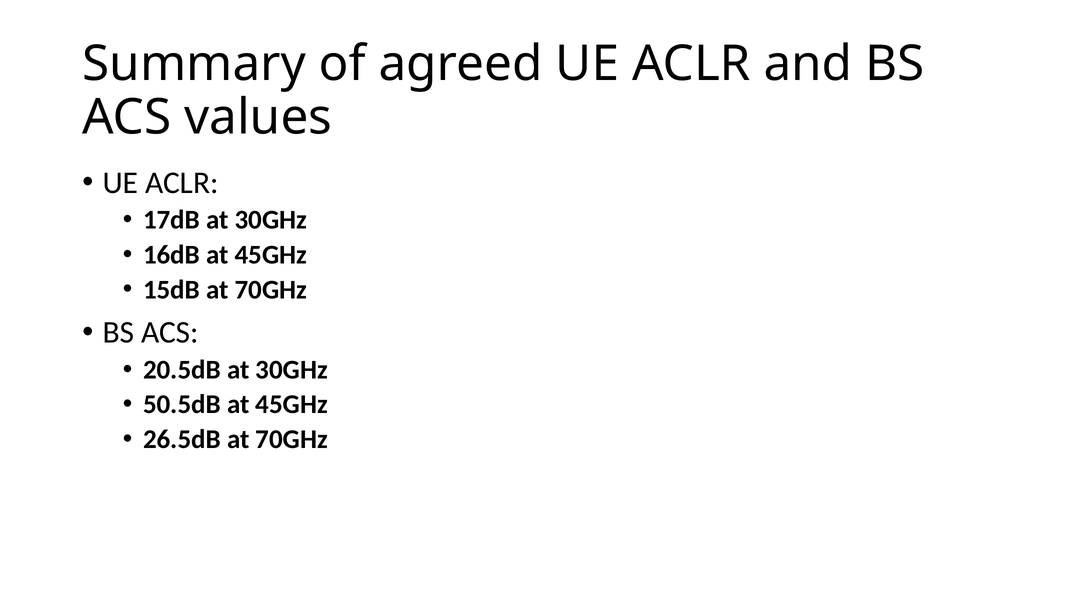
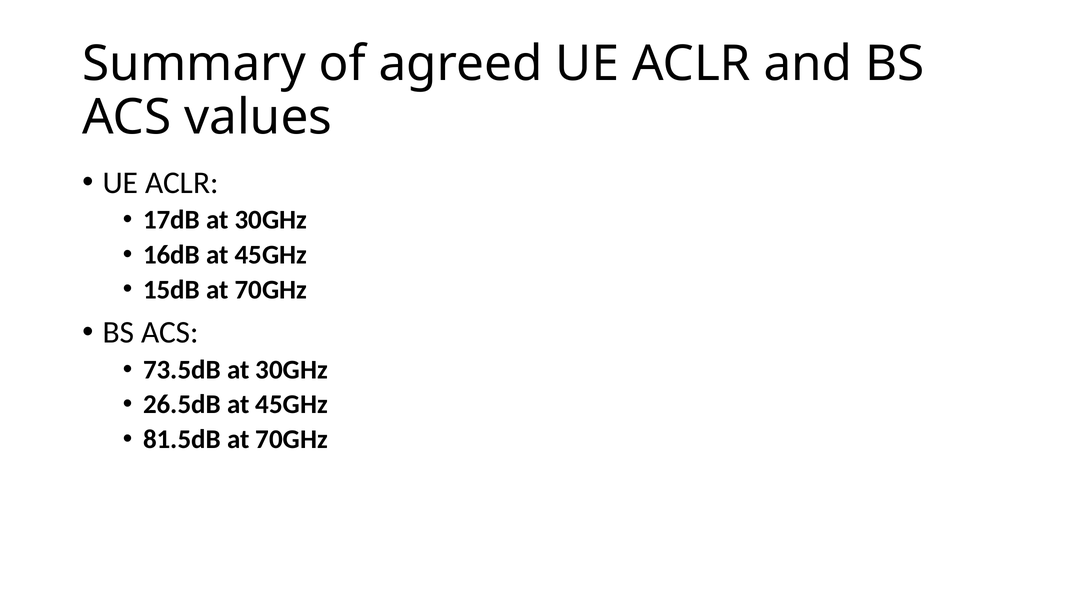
20.5dB: 20.5dB -> 73.5dB
50.5dB: 50.5dB -> 26.5dB
26.5dB: 26.5dB -> 81.5dB
